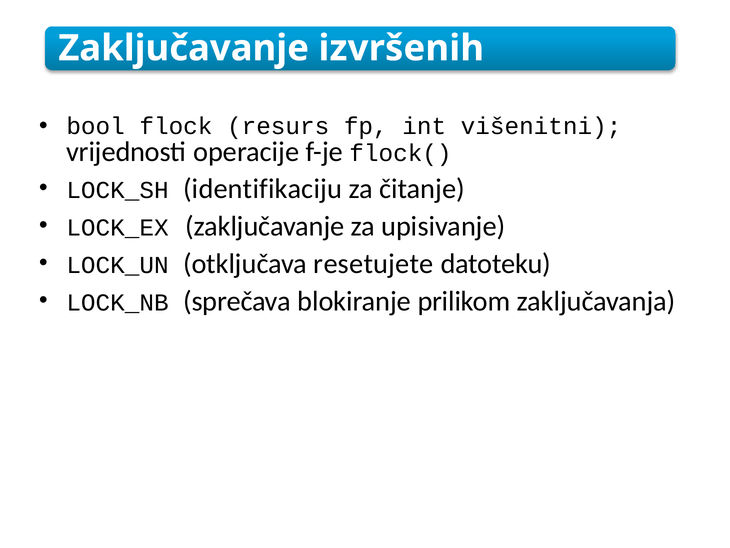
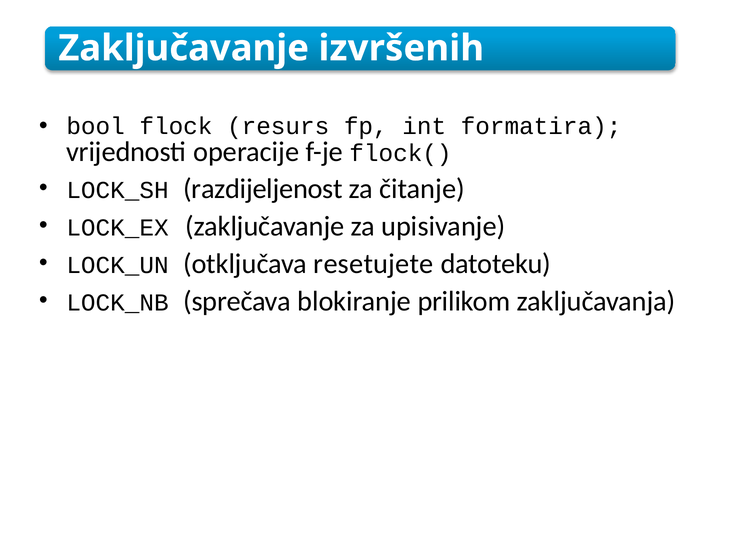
višenitni: višenitni -> formatira
identifikaciju: identifikaciju -> razdijeljenost
